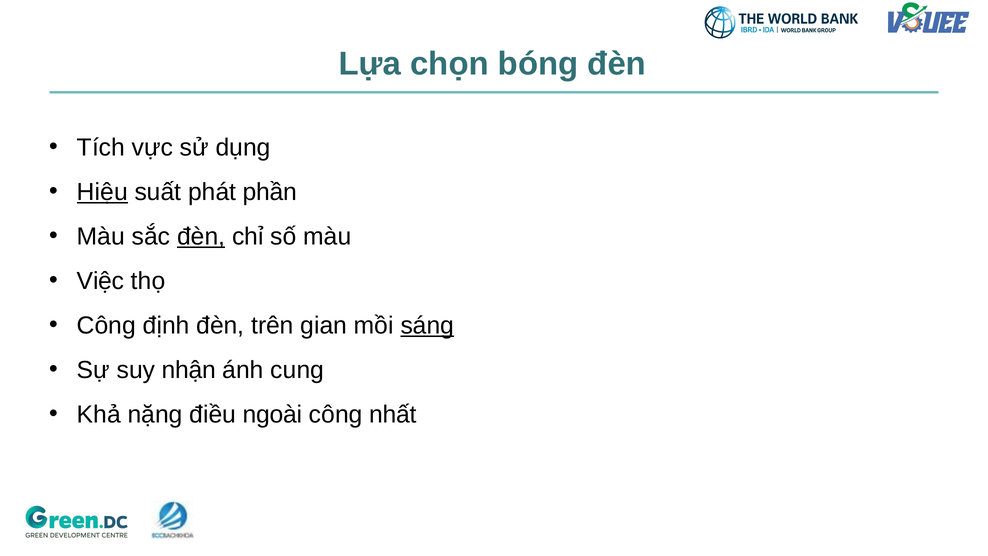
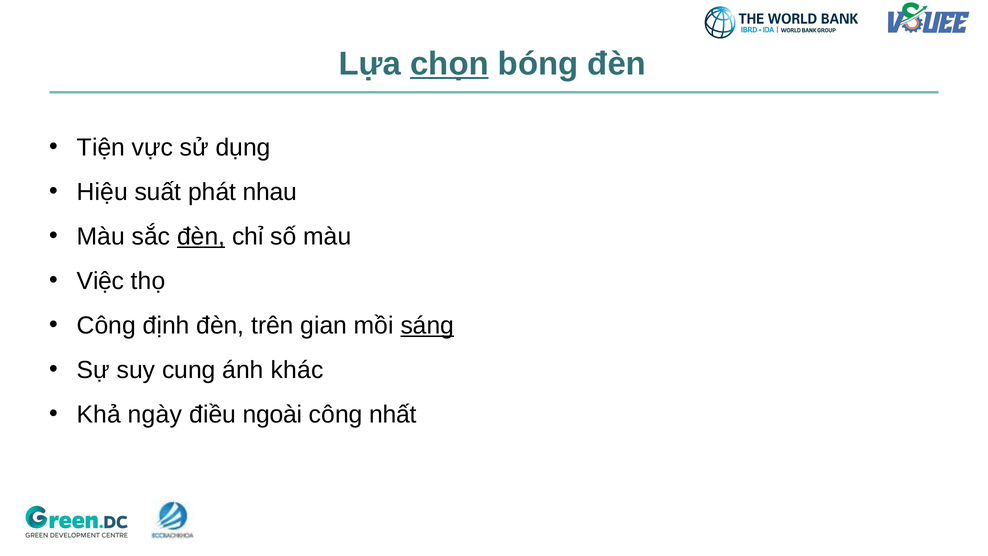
chọn underline: none -> present
Tích: Tích -> Tiện
Hiệu underline: present -> none
phần: phần -> nhau
nhận: nhận -> cung
cung: cung -> khác
nặng: nặng -> ngày
